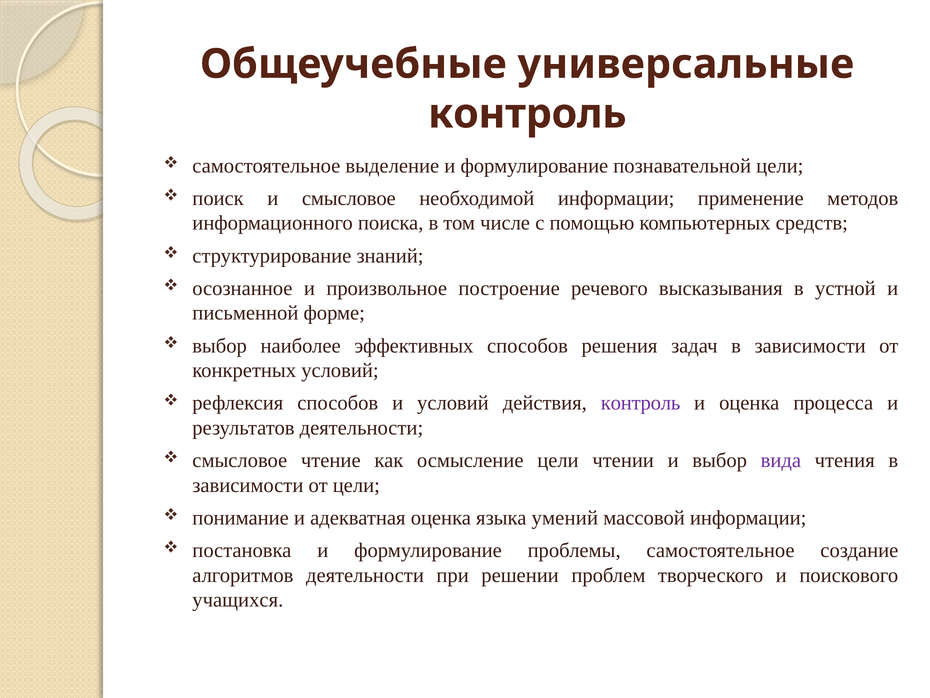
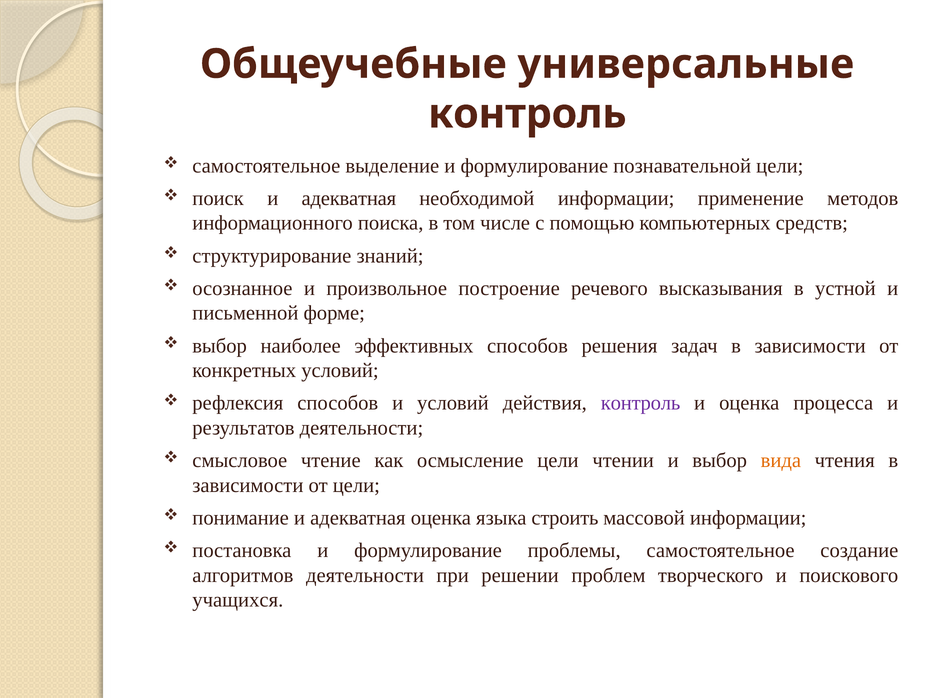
поиск и смысловое: смысловое -> адекватная
вида colour: purple -> orange
умений: умений -> строить
